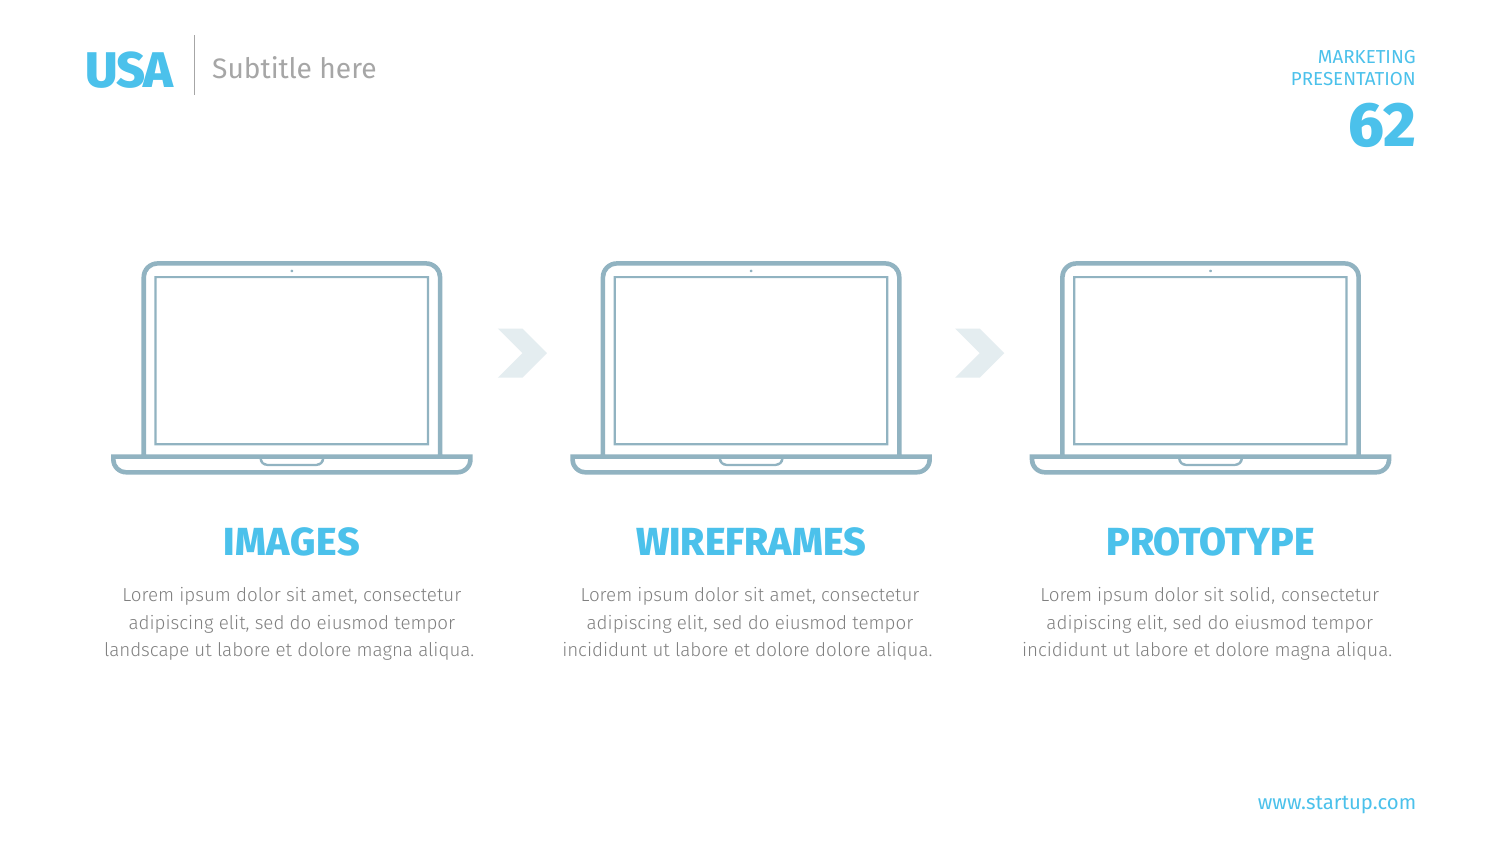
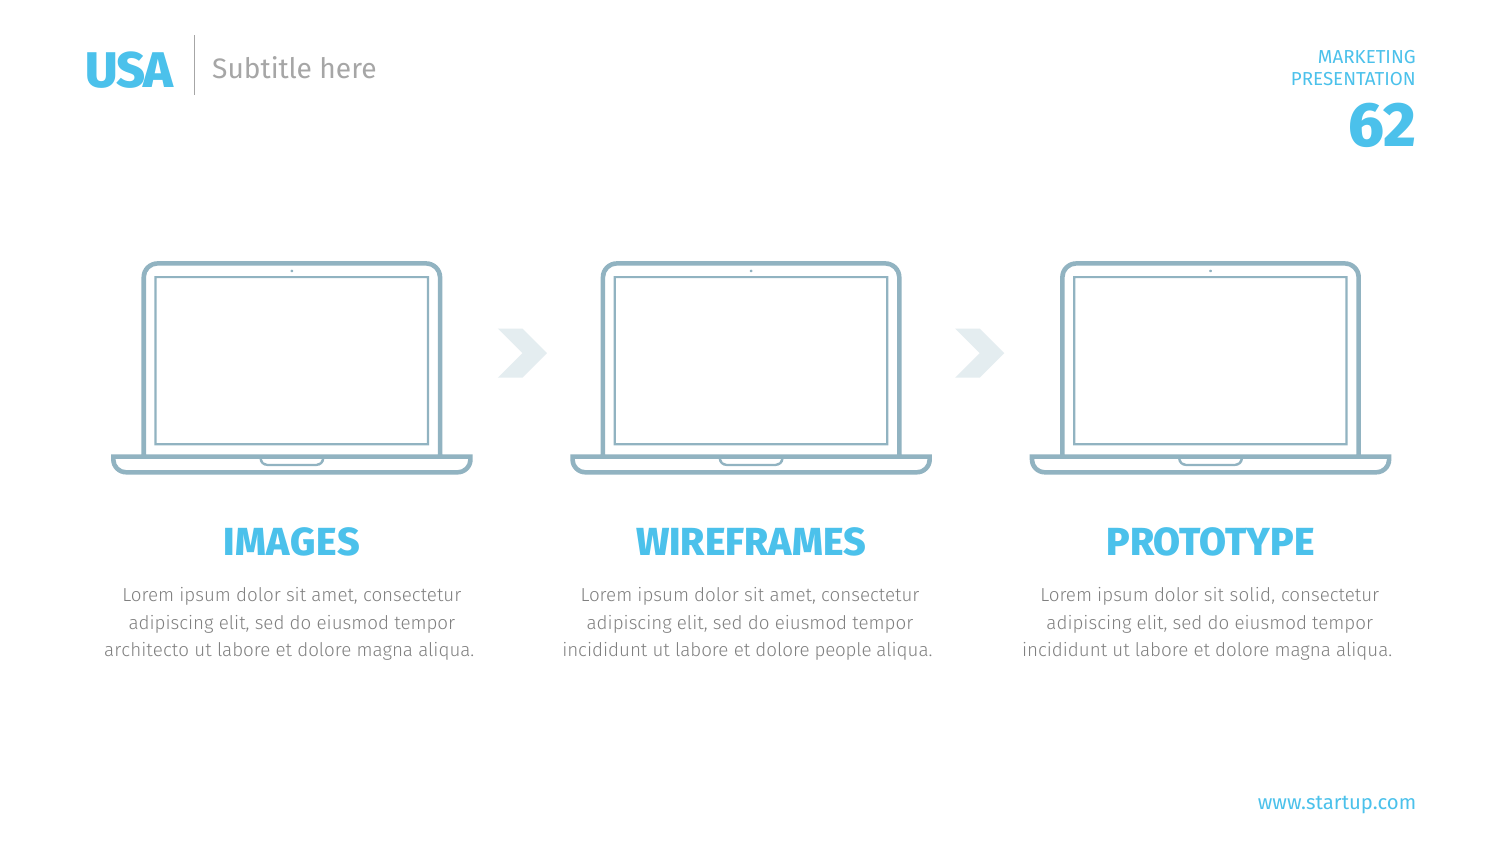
landscape: landscape -> architecto
dolore dolore: dolore -> people
